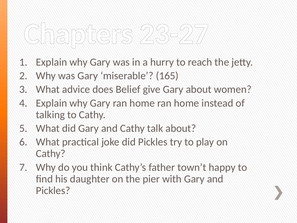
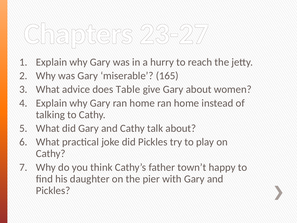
Belief: Belief -> Table
